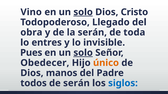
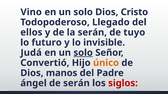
solo at (83, 12) underline: present -> none
obra: obra -> ellos
toda: toda -> tuyo
entres: entres -> futuro
Pues: Pues -> Judá
Obedecer: Obedecer -> Convertió
todos: todos -> ángel
siglos colour: blue -> red
